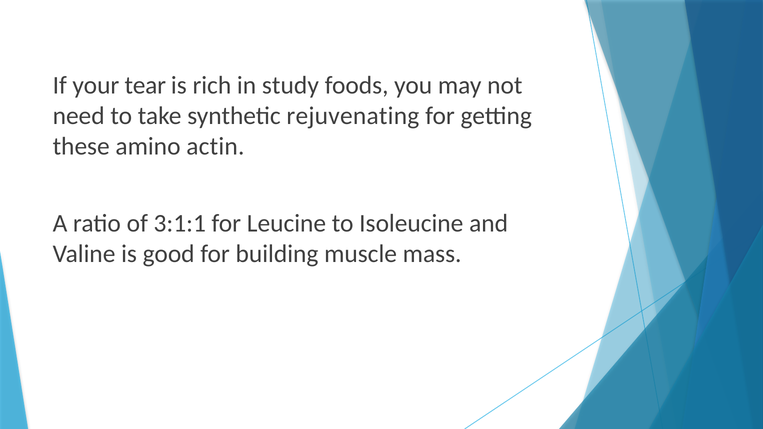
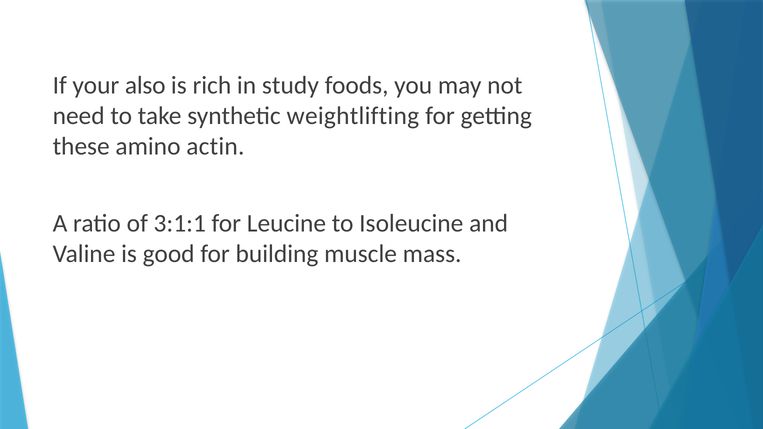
tear: tear -> also
rejuvenating: rejuvenating -> weightlifting
